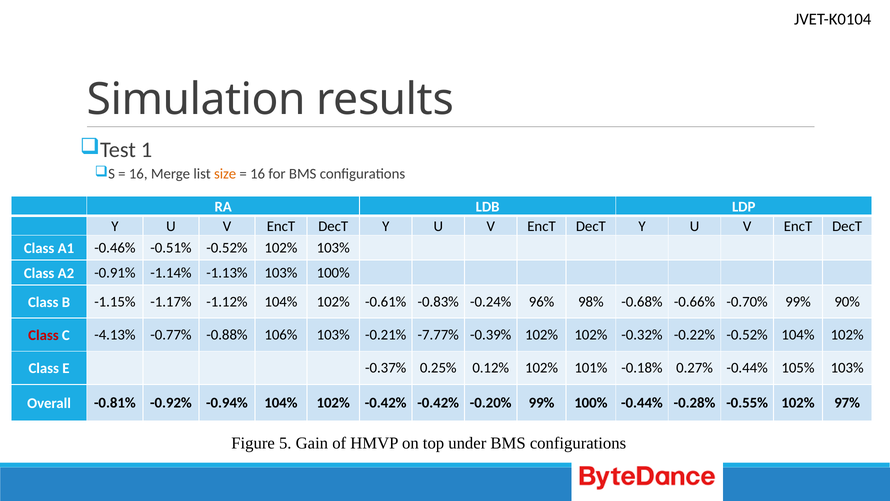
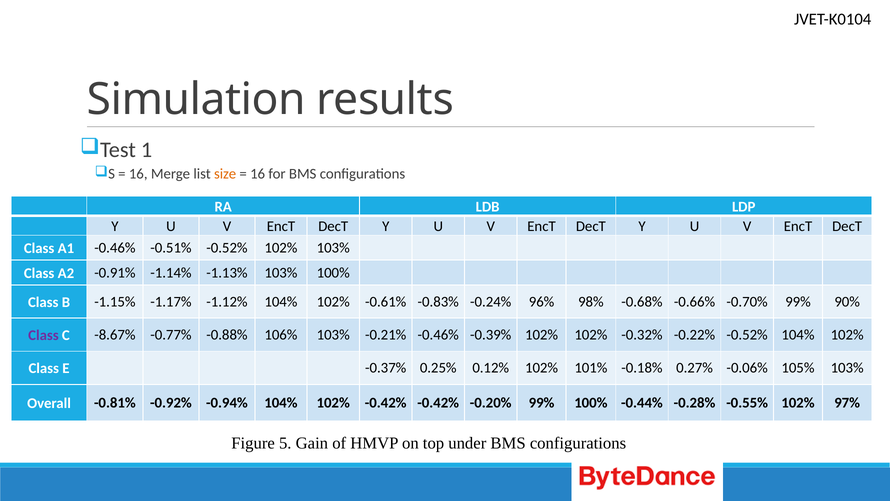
Class at (43, 335) colour: red -> purple
-4.13%: -4.13% -> -8.67%
-0.21% -7.77%: -7.77% -> -0.46%
0.27% -0.44%: -0.44% -> -0.06%
